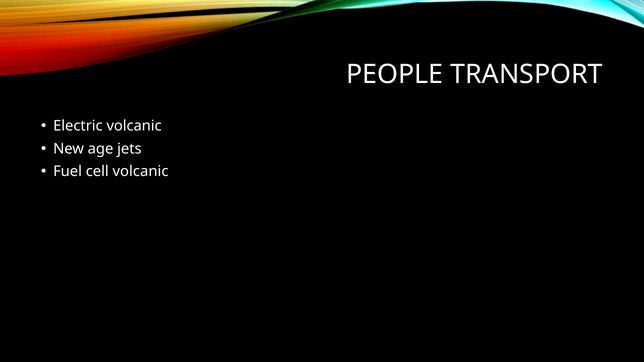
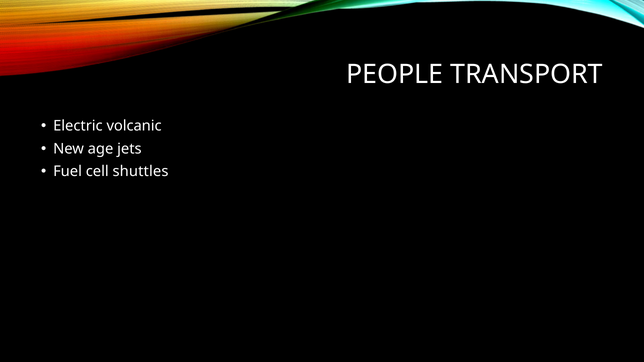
cell volcanic: volcanic -> shuttles
